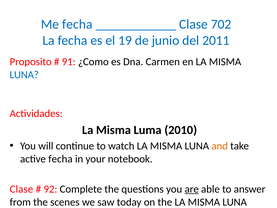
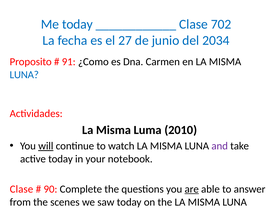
Me fecha: fecha -> today
19: 19 -> 27
2011: 2011 -> 2034
will underline: none -> present
and colour: orange -> purple
active fecha: fecha -> today
92: 92 -> 90
